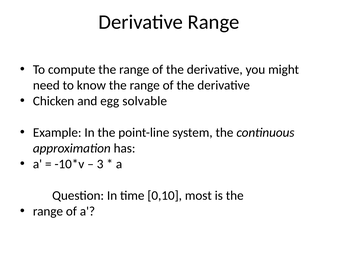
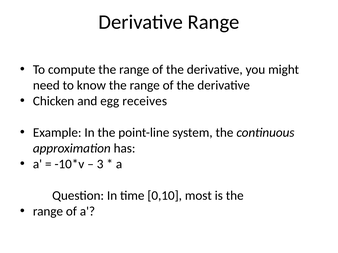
solvable: solvable -> receives
